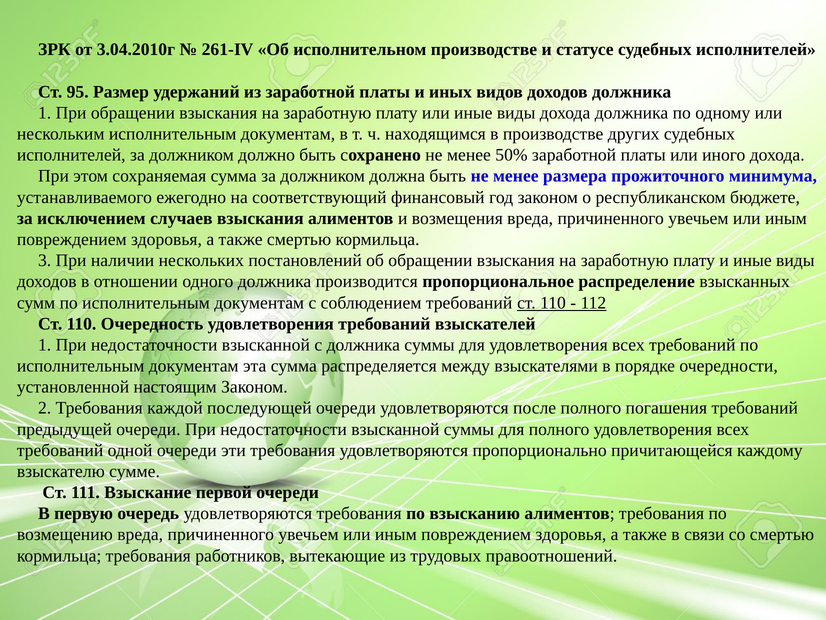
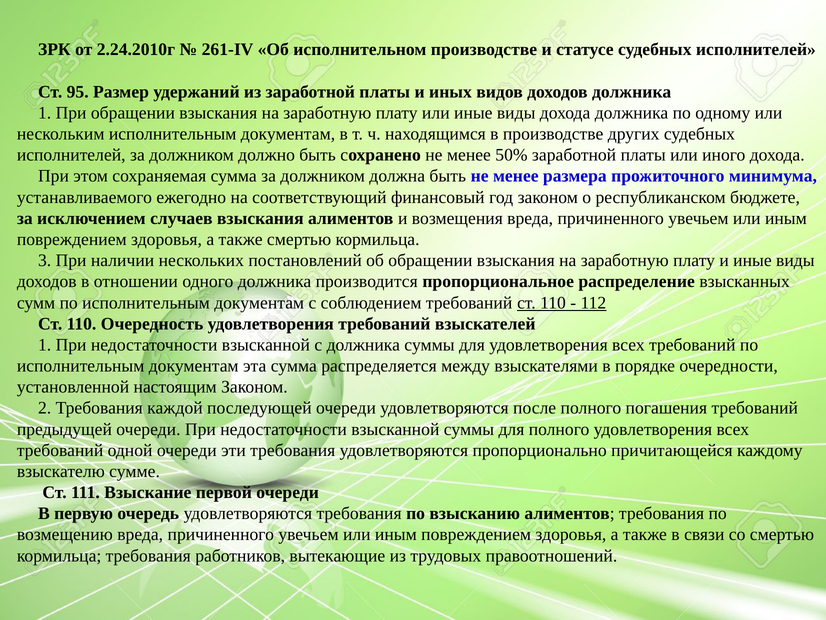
3.04.2010г: 3.04.2010г -> 2.24.2010г
